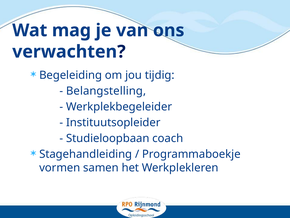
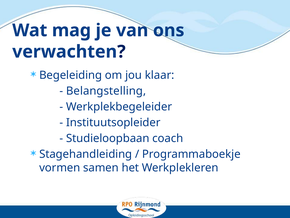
tijdig: tijdig -> klaar
